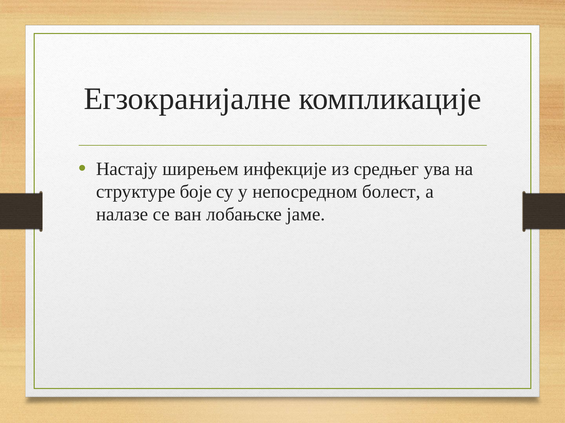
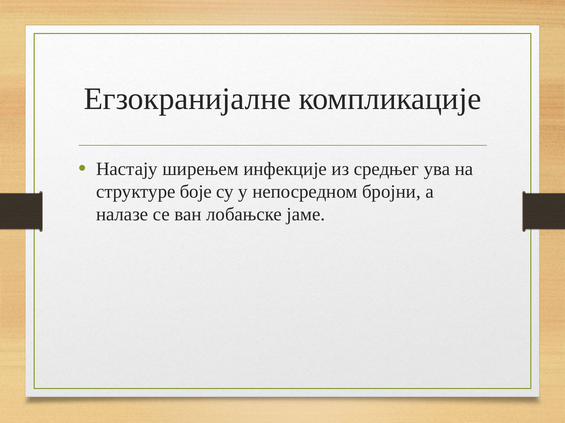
болест: болест -> бројни
